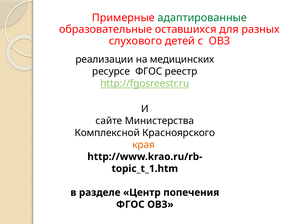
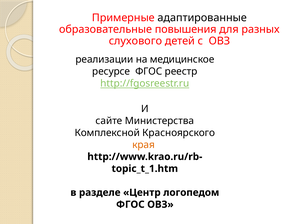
адаптированные colour: green -> black
оставшихся: оставшихся -> повышения
медицинских: медицинских -> медицинское
попечения: попечения -> логопедом
